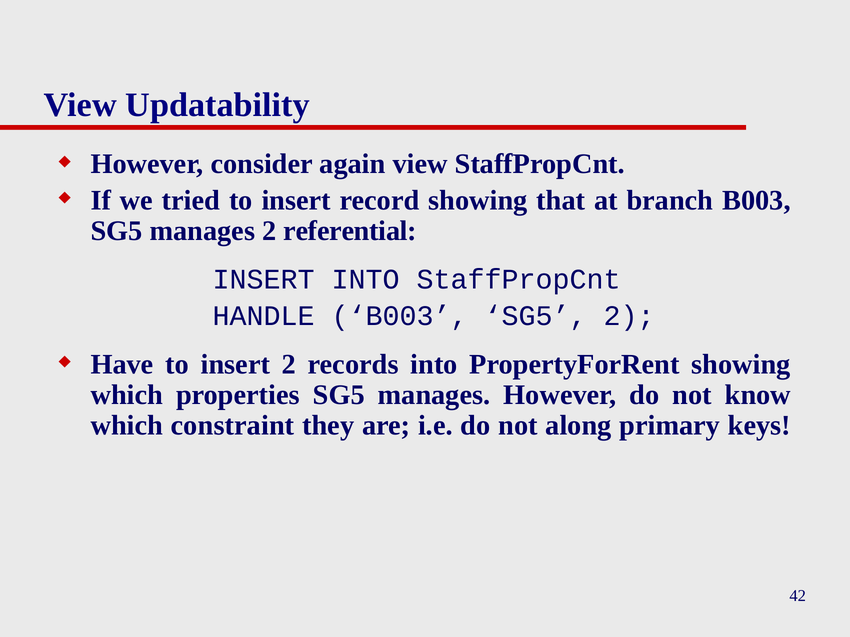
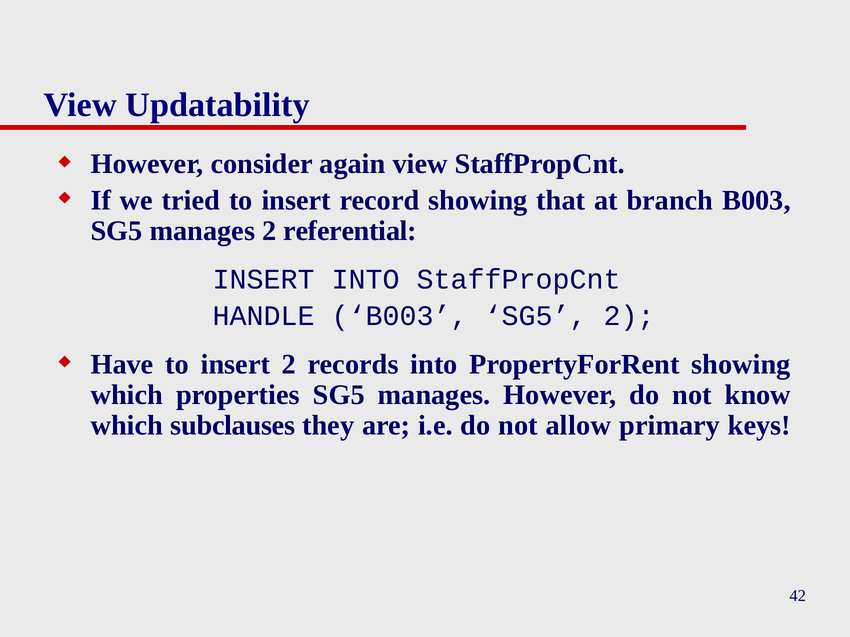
constraint: constraint -> subclauses
along: along -> allow
